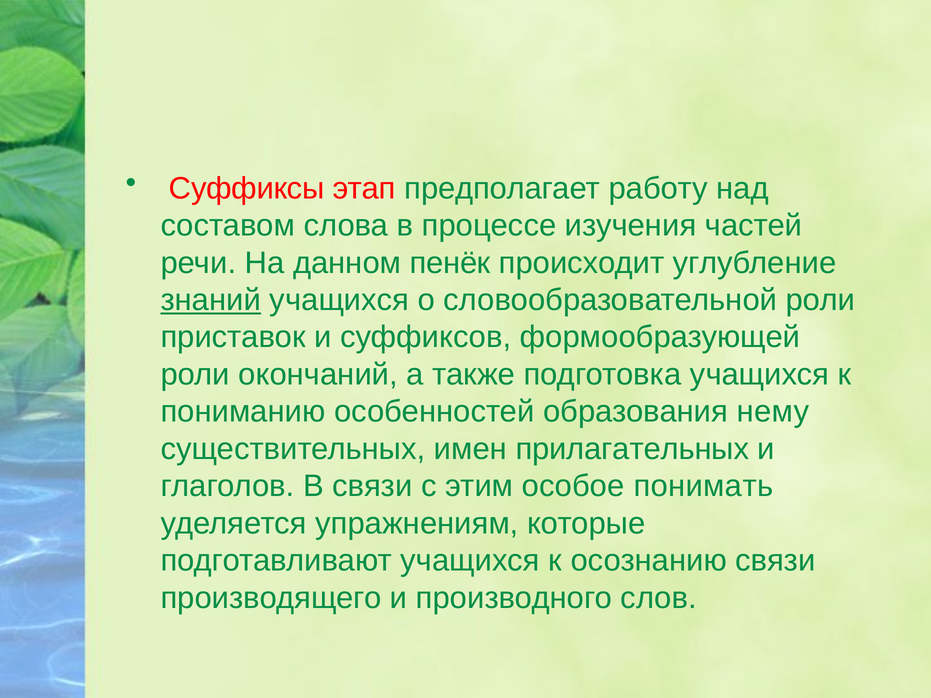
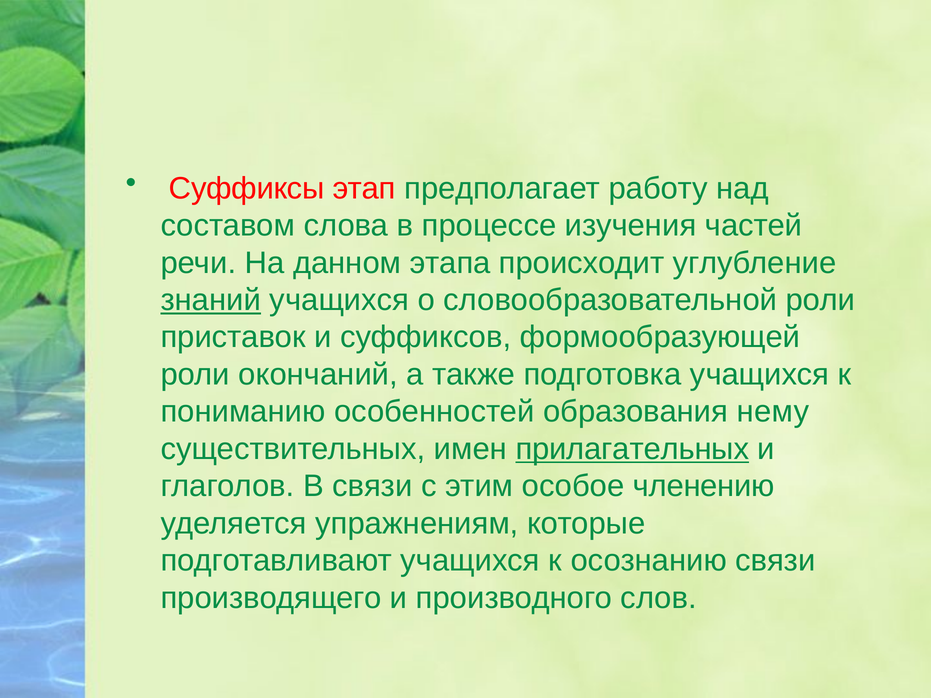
пенёк: пенёк -> этапа
прилагательных underline: none -> present
понимать: понимать -> членению
